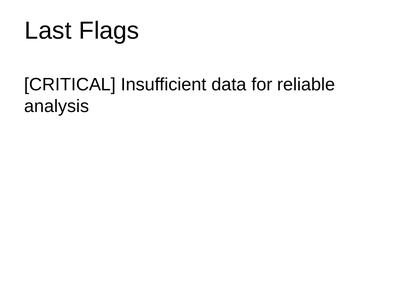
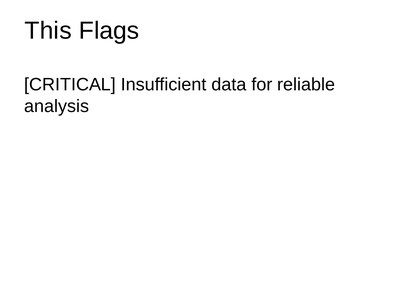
Last: Last -> This
